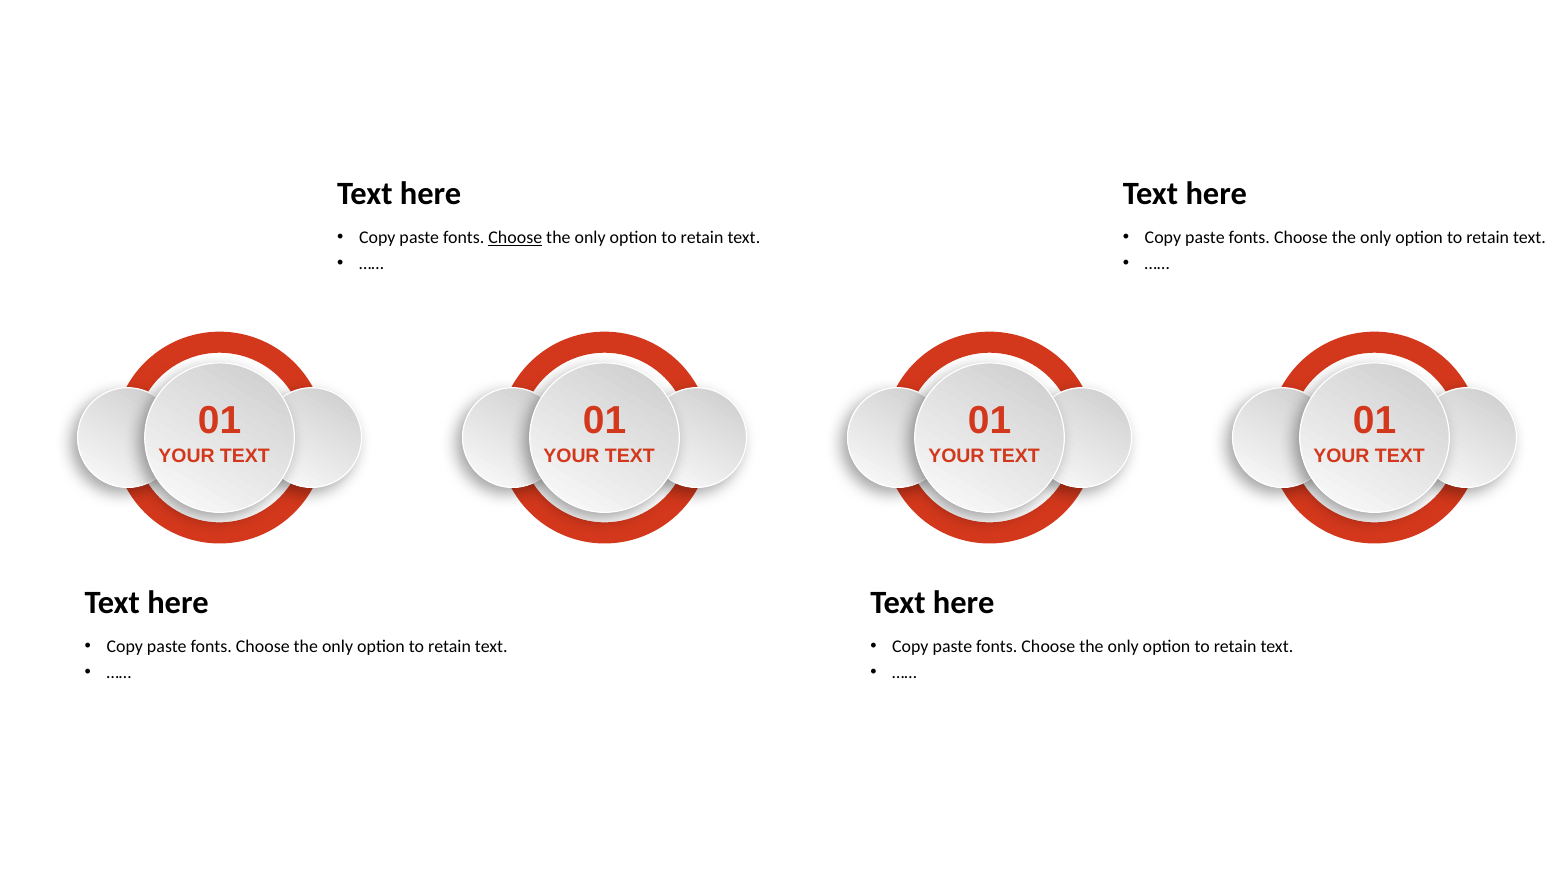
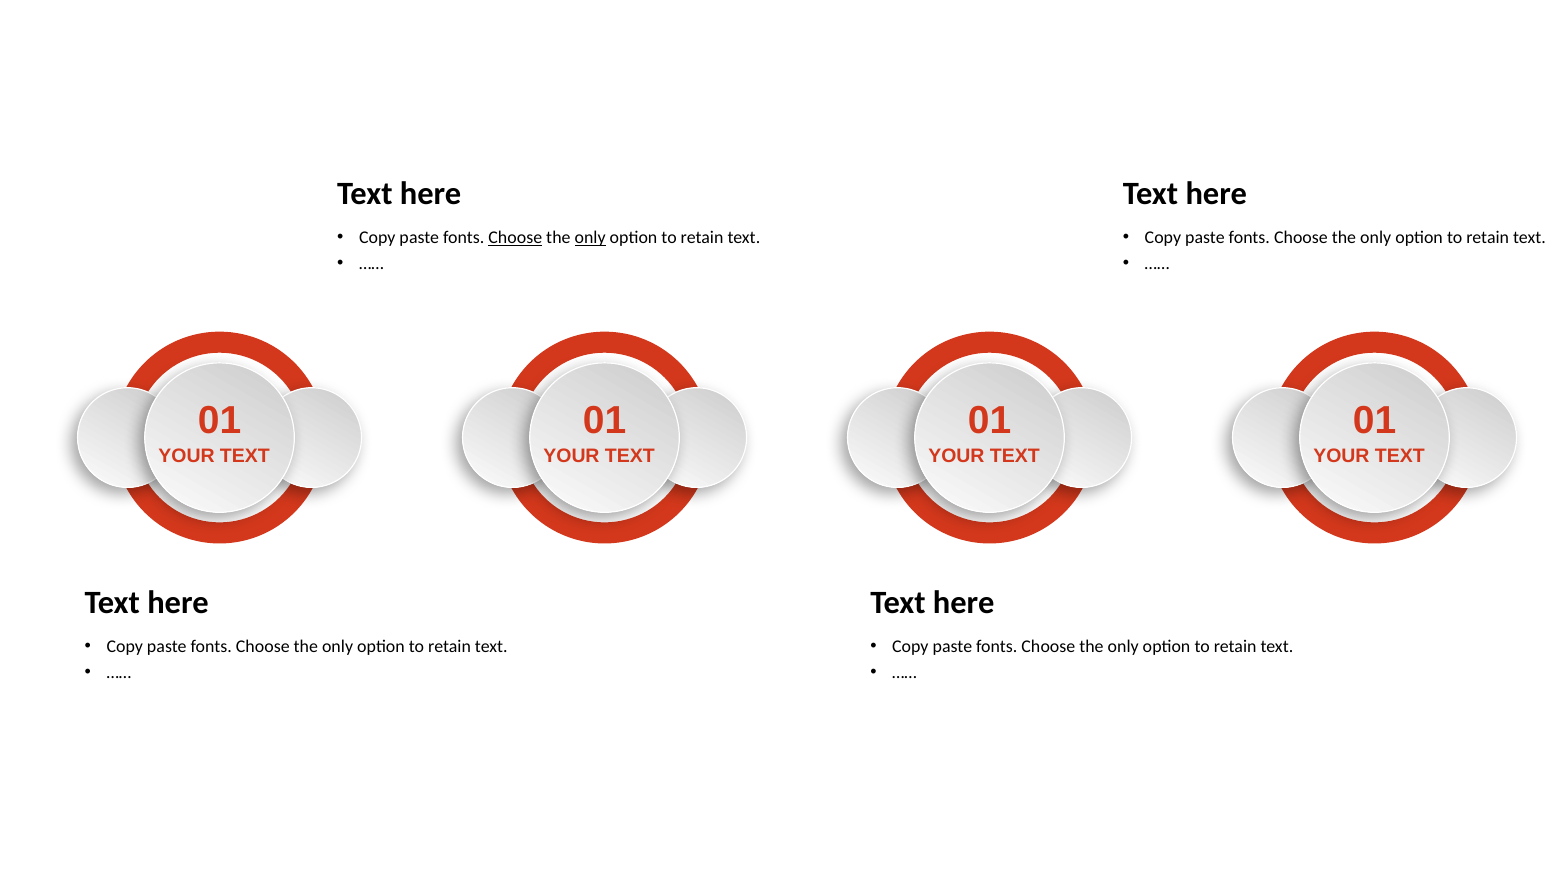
only at (590, 238) underline: none -> present
